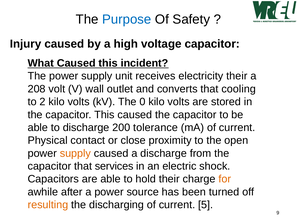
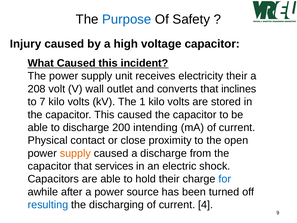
cooling: cooling -> inclines
2: 2 -> 7
0: 0 -> 1
tolerance: tolerance -> intending
for colour: orange -> blue
resulting colour: orange -> blue
5: 5 -> 4
